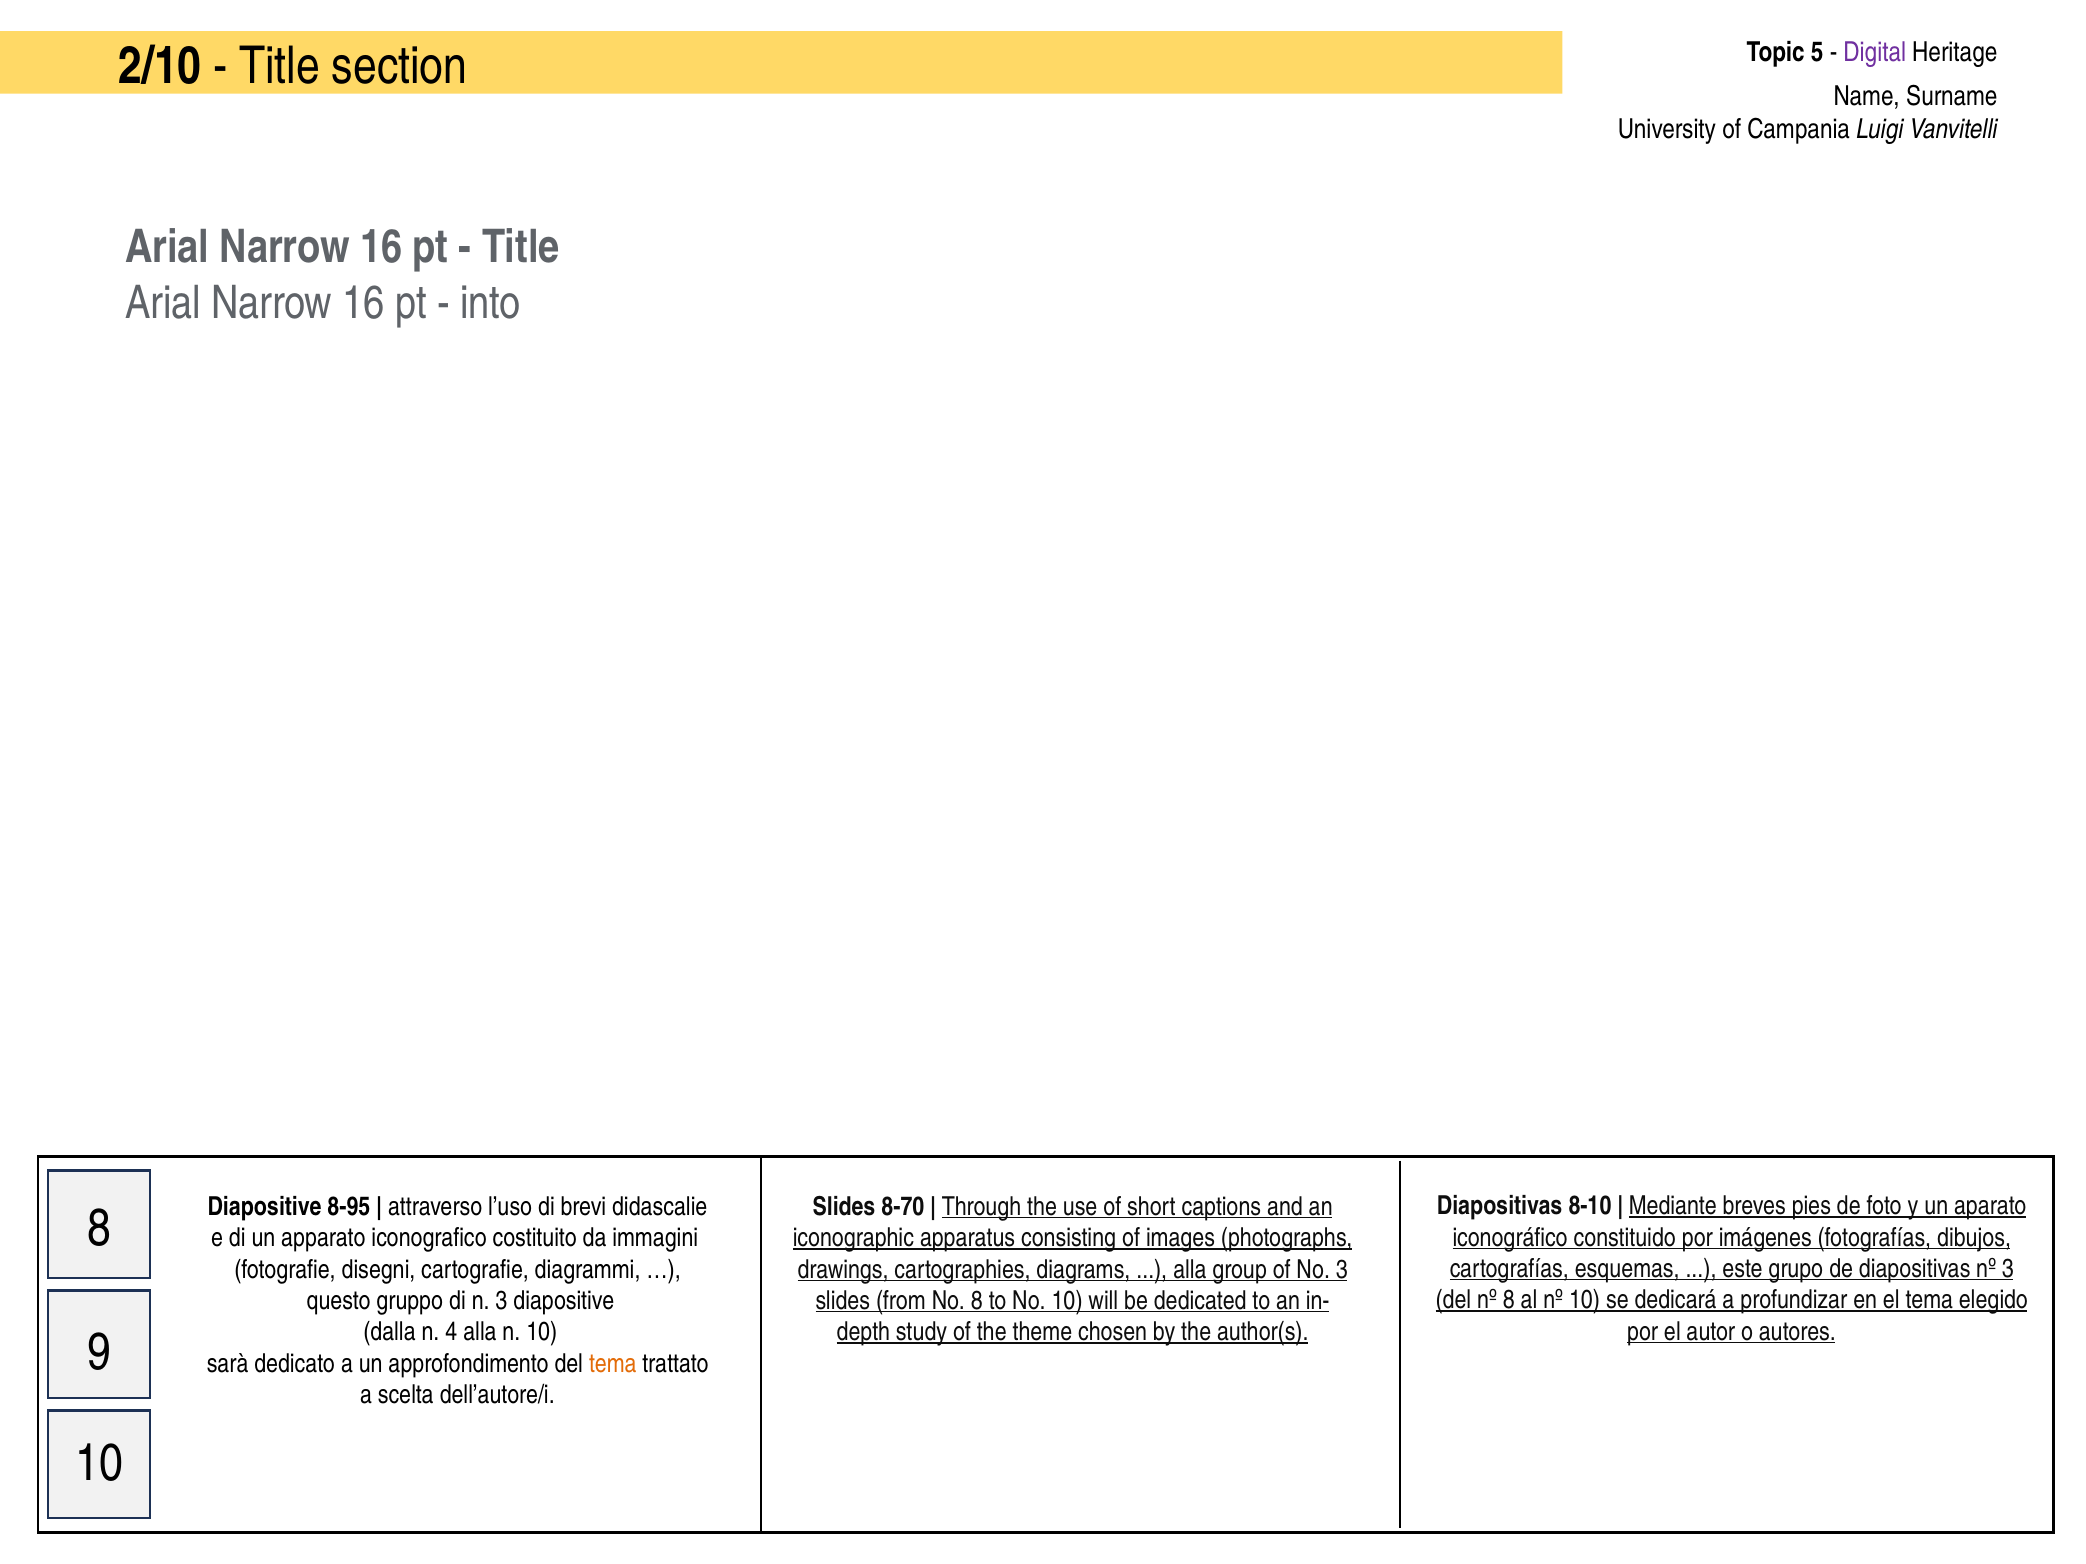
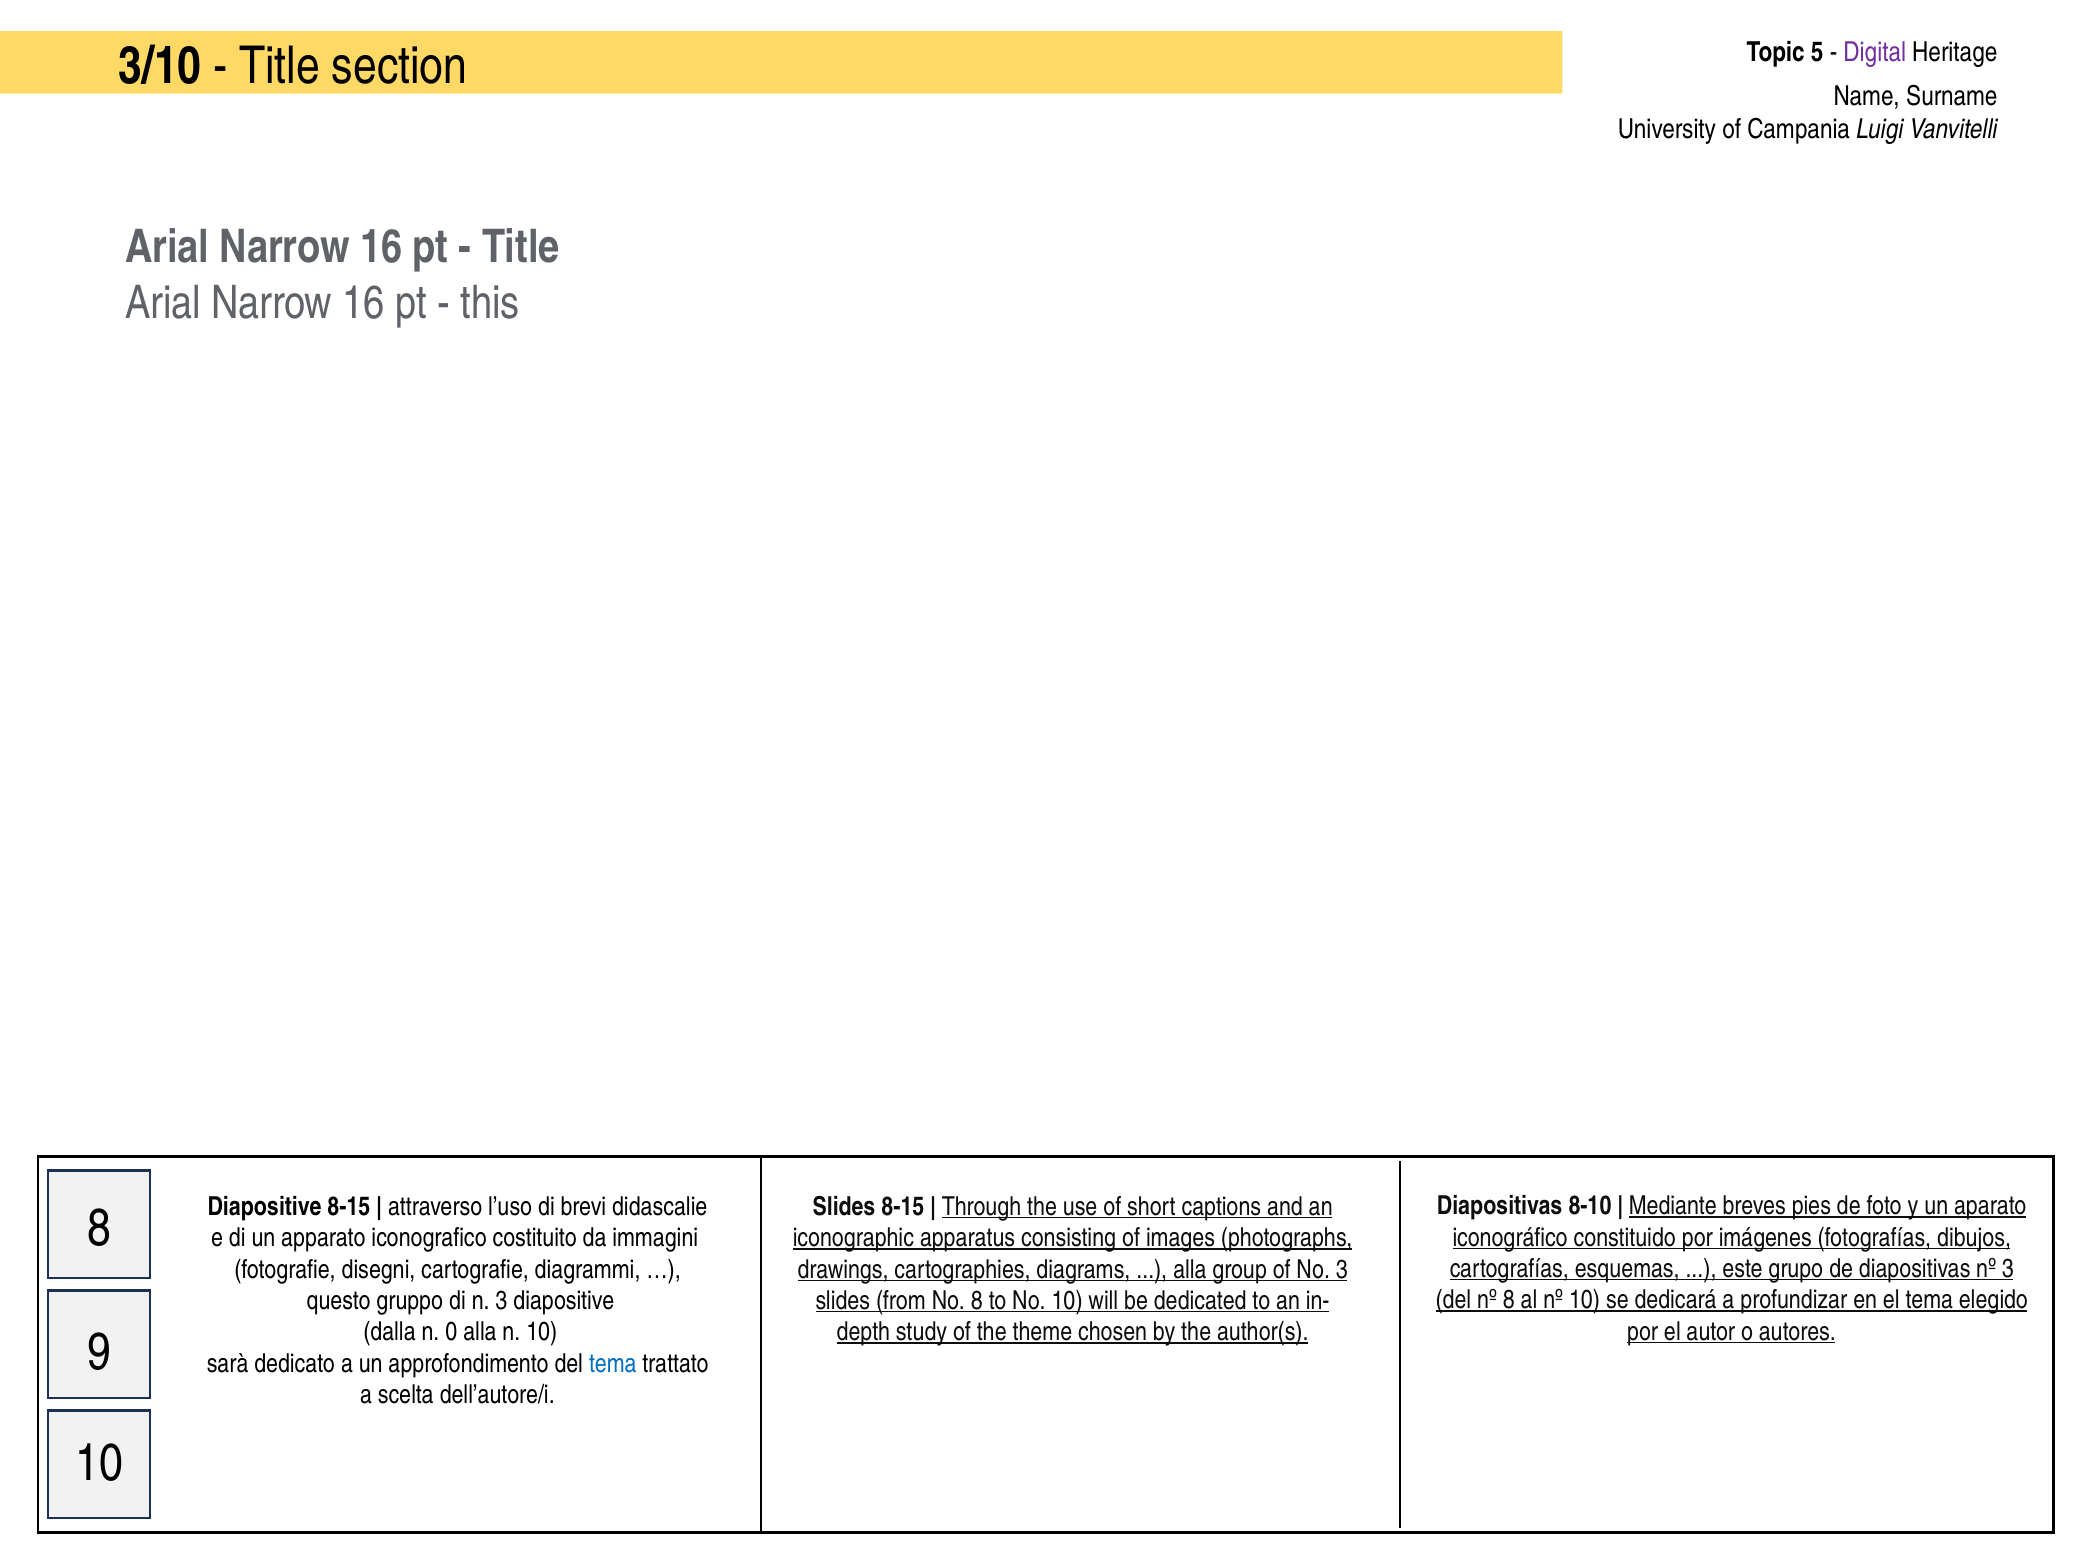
2/10: 2/10 -> 3/10
into: into -> this
Diapositive 8-95: 8-95 -> 8-15
Slides 8-70: 8-70 -> 8-15
4: 4 -> 0
tema at (613, 1364) colour: orange -> blue
